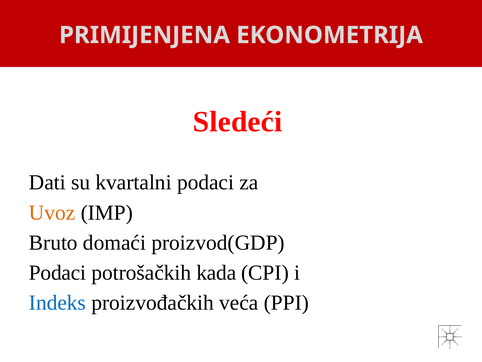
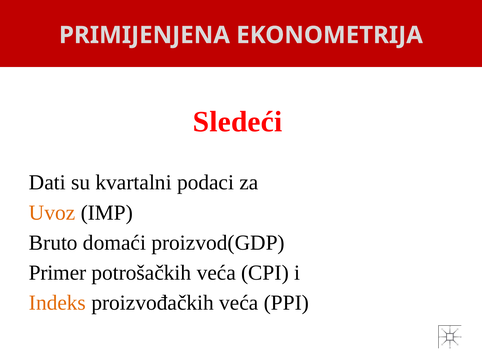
Podaci at (58, 272): Podaci -> Primer
potrošačkih kada: kada -> veća
Indeks colour: blue -> orange
